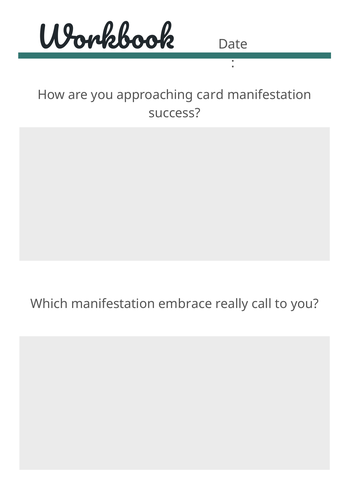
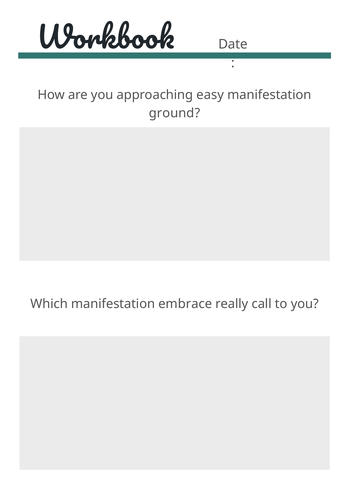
card: card -> easy
success: success -> ground
